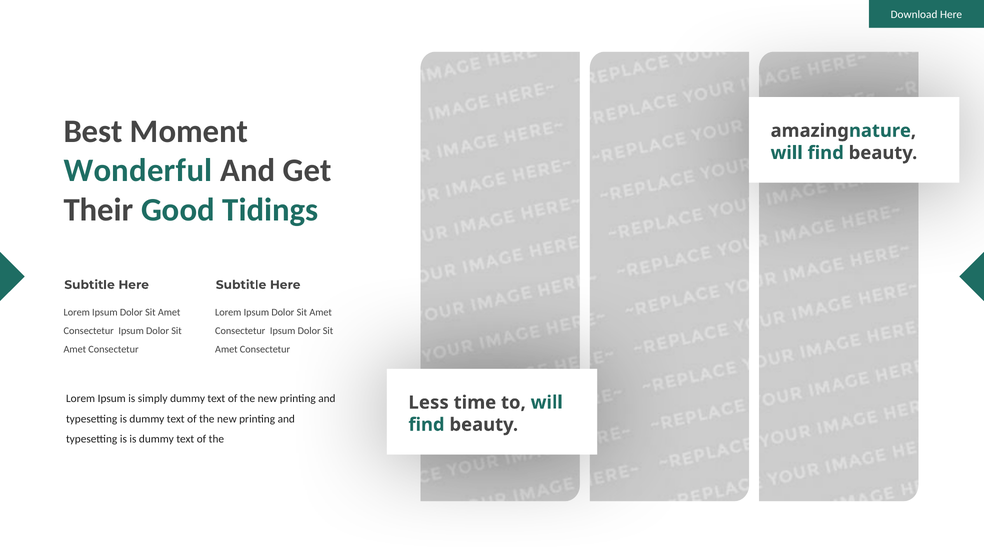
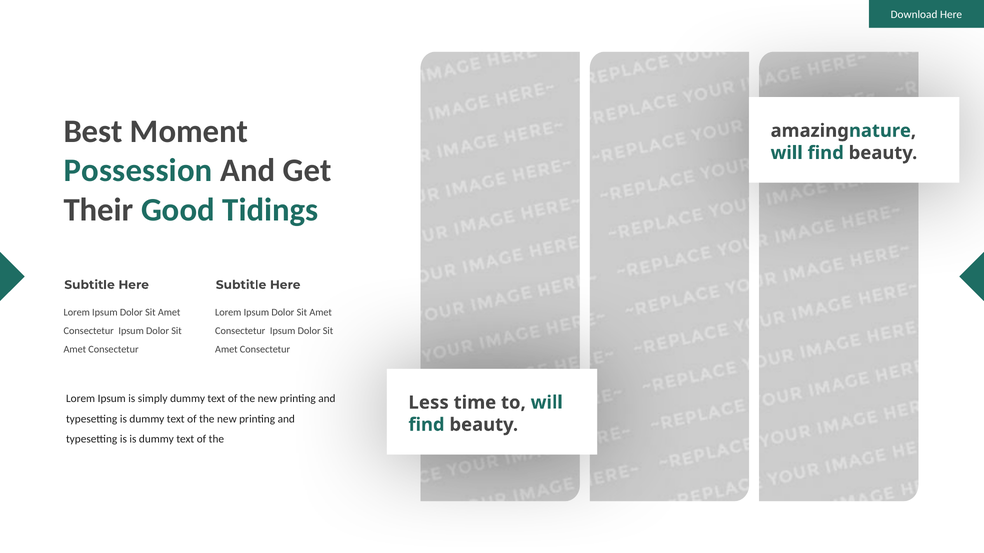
Wonderful: Wonderful -> Possession
